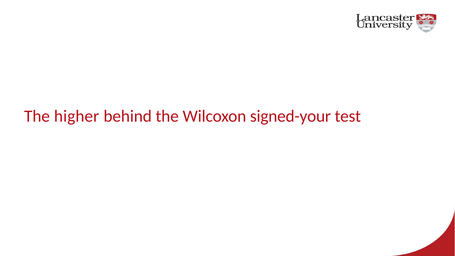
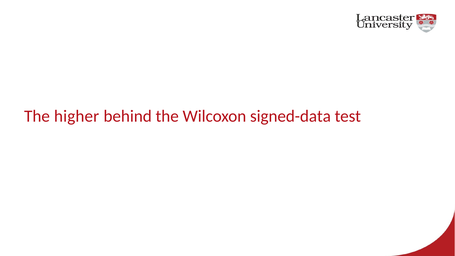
signed-your: signed-your -> signed-data
